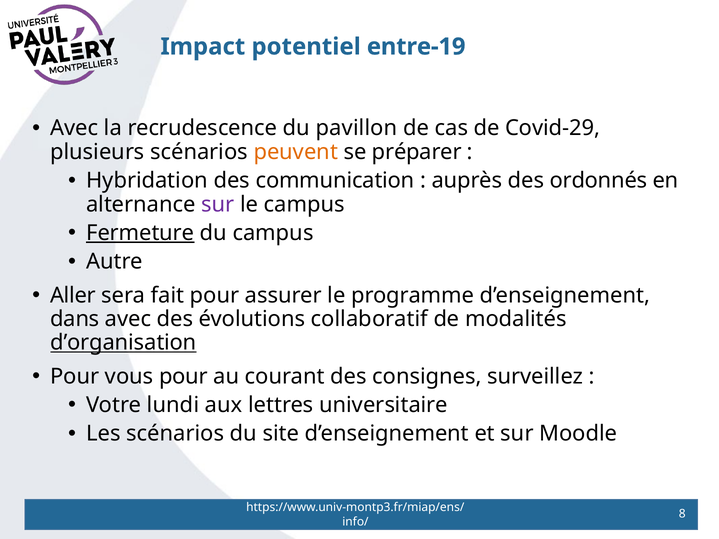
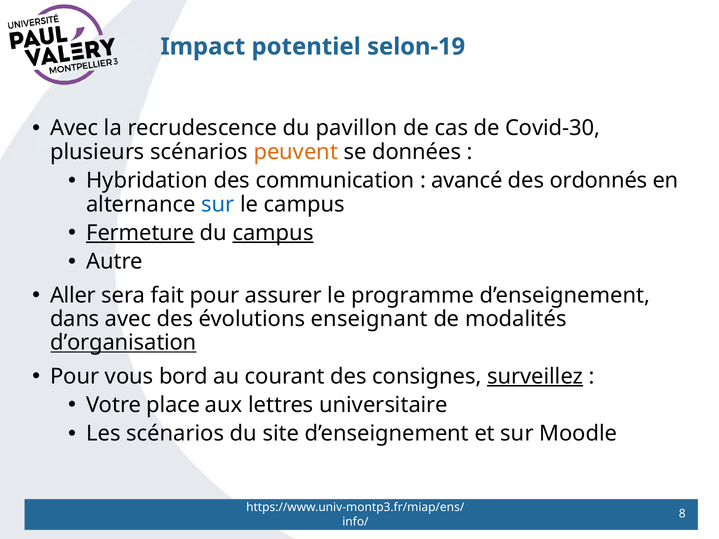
entre-19: entre-19 -> selon-19
Covid-29: Covid-29 -> Covid-30
préparer: préparer -> données
auprès: auprès -> avancé
sur at (218, 204) colour: purple -> blue
campus at (273, 233) underline: none -> present
collaboratif: collaboratif -> enseignant
vous pour: pour -> bord
surveillez underline: none -> present
lundi: lundi -> place
